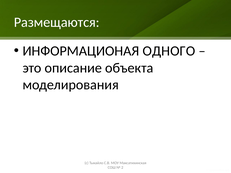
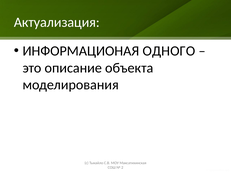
Размещаются: Размещаются -> Актуализация
